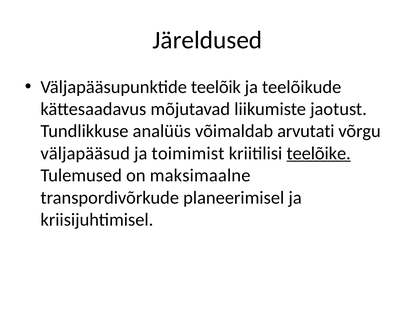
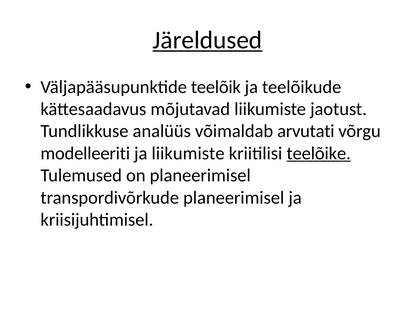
Järeldused underline: none -> present
väljapääsud: väljapääsud -> modelleeriti
ja toimimist: toimimist -> liikumiste
on maksimaalne: maksimaalne -> planeerimisel
